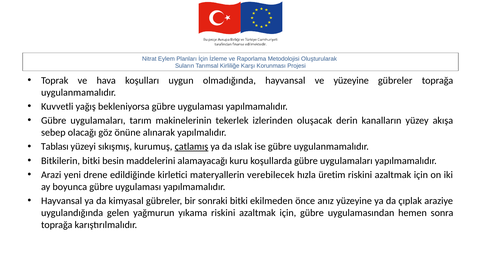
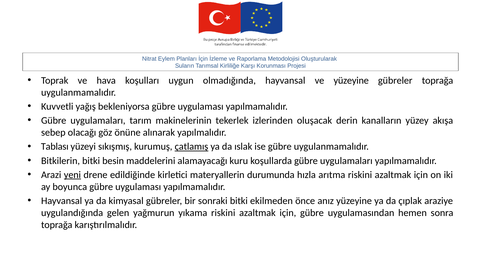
yeni underline: none -> present
verebilecek: verebilecek -> durumunda
üretim: üretim -> arıtma
